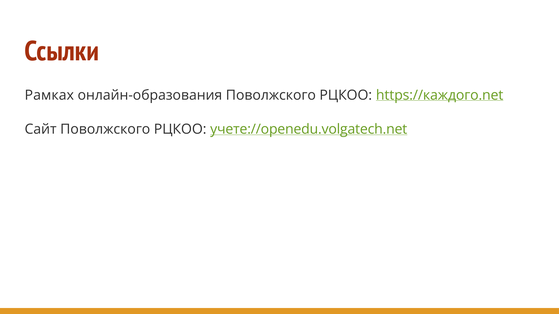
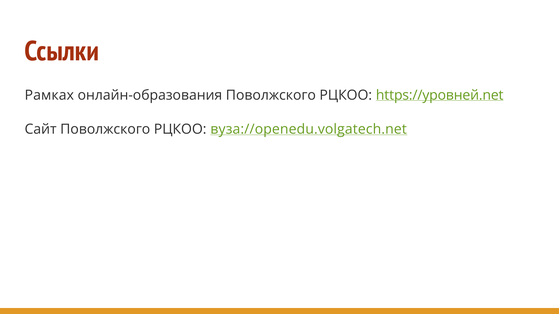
https://каждого.net: https://каждого.net -> https://уровней.net
учете://openedu.volgatech.net: учете://openedu.volgatech.net -> вуза://openedu.volgatech.net
